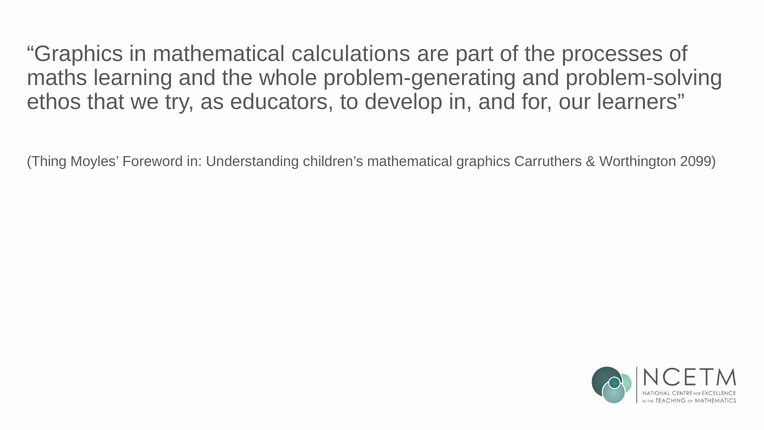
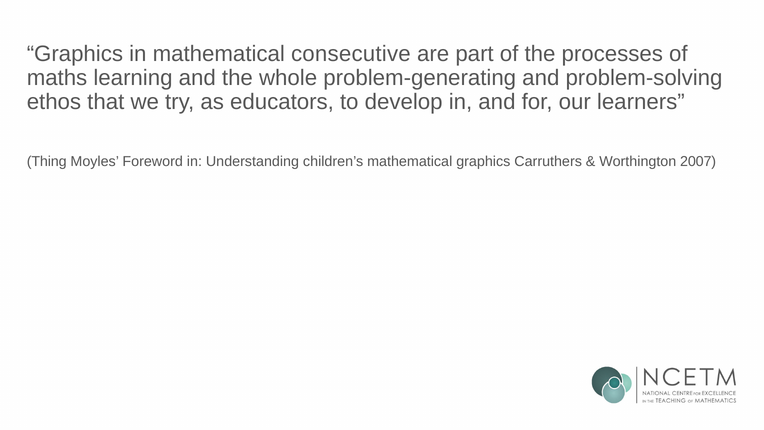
calculations: calculations -> consecutive
2099: 2099 -> 2007
